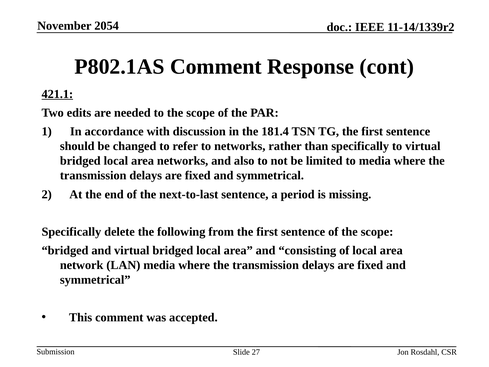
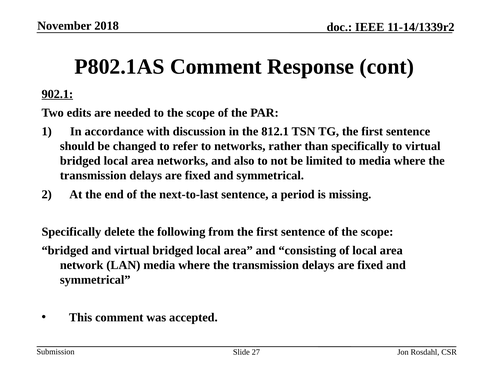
2054: 2054 -> 2018
421.1: 421.1 -> 902.1
181.4: 181.4 -> 812.1
